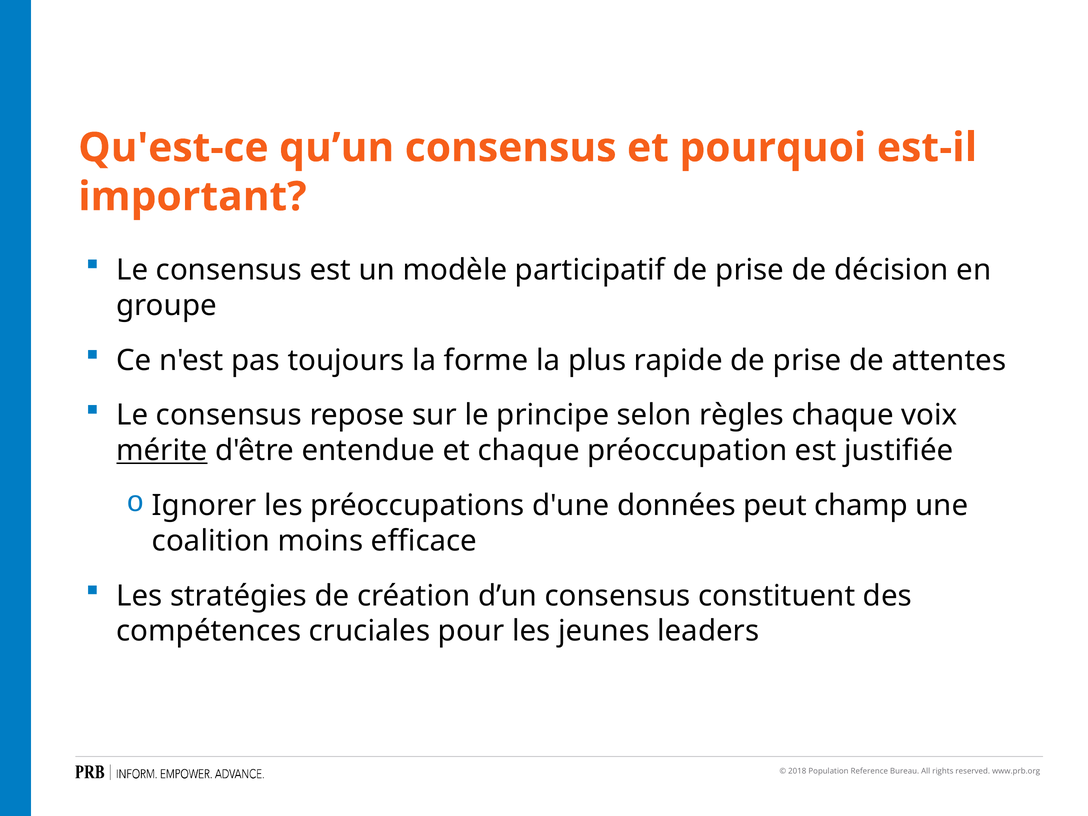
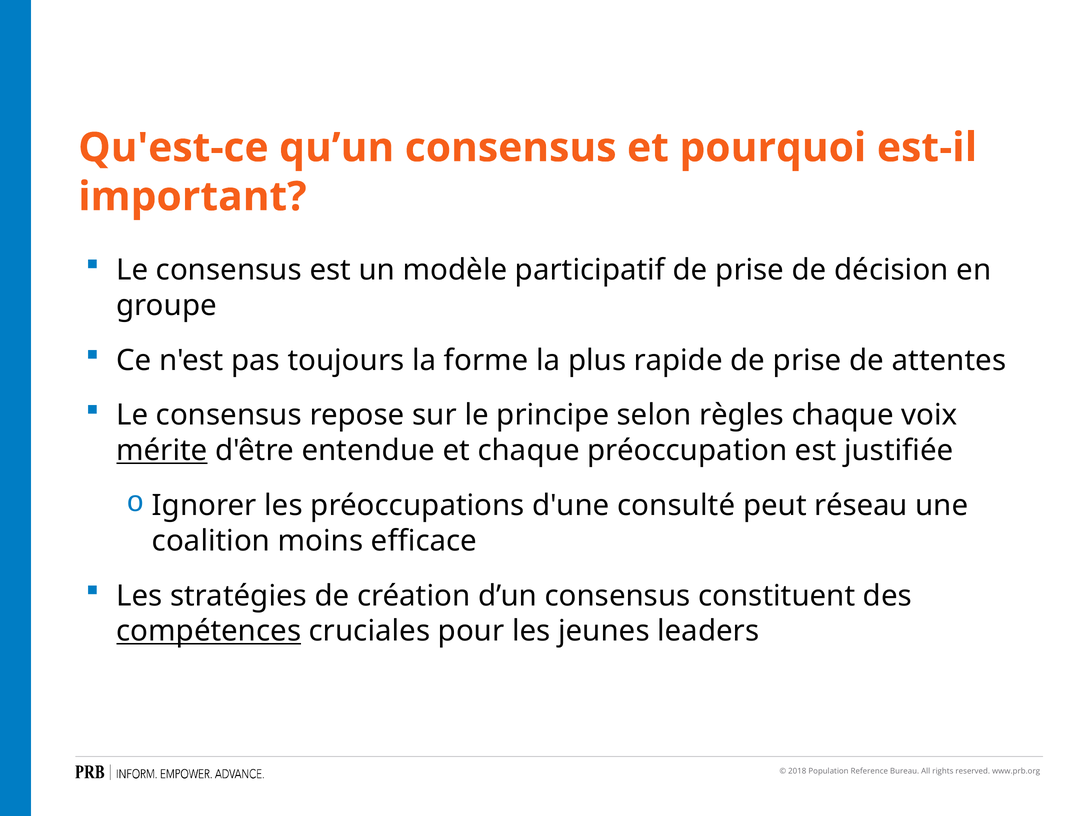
données: données -> consulté
champ: champ -> réseau
compétences underline: none -> present
